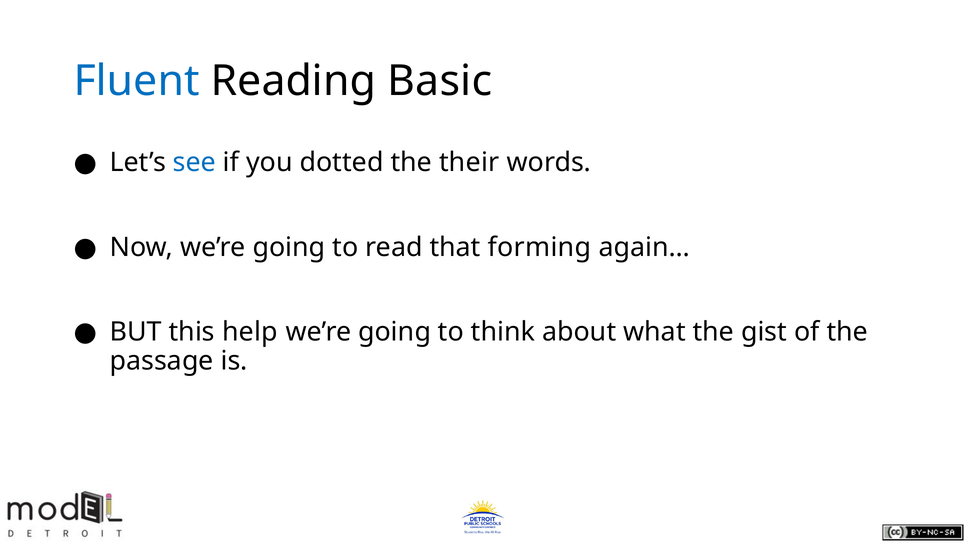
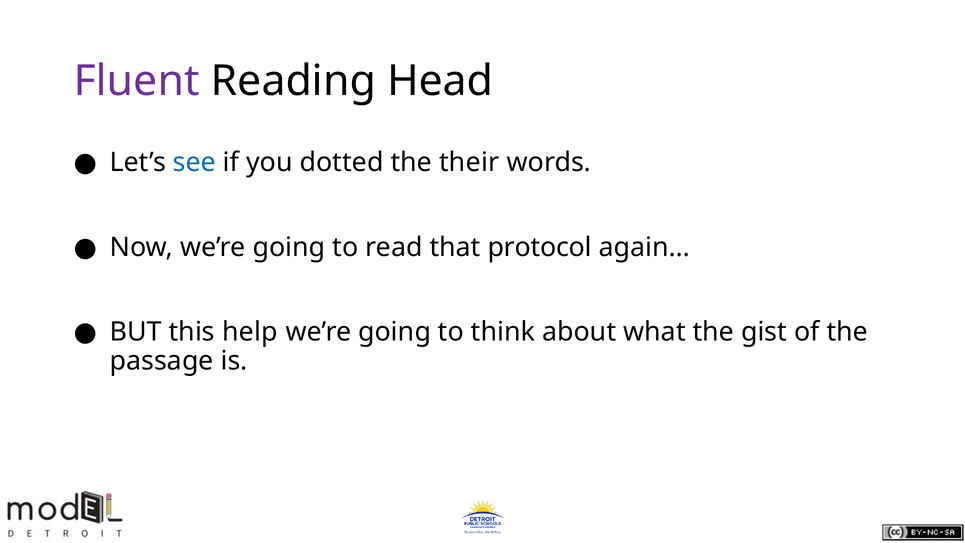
Fluent colour: blue -> purple
Basic: Basic -> Head
forming: forming -> protocol
